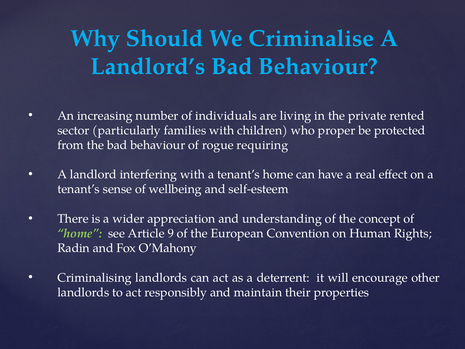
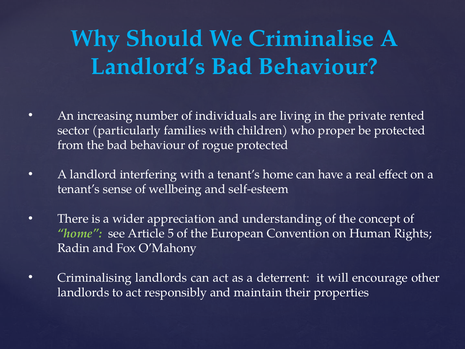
rogue requiring: requiring -> protected
9: 9 -> 5
